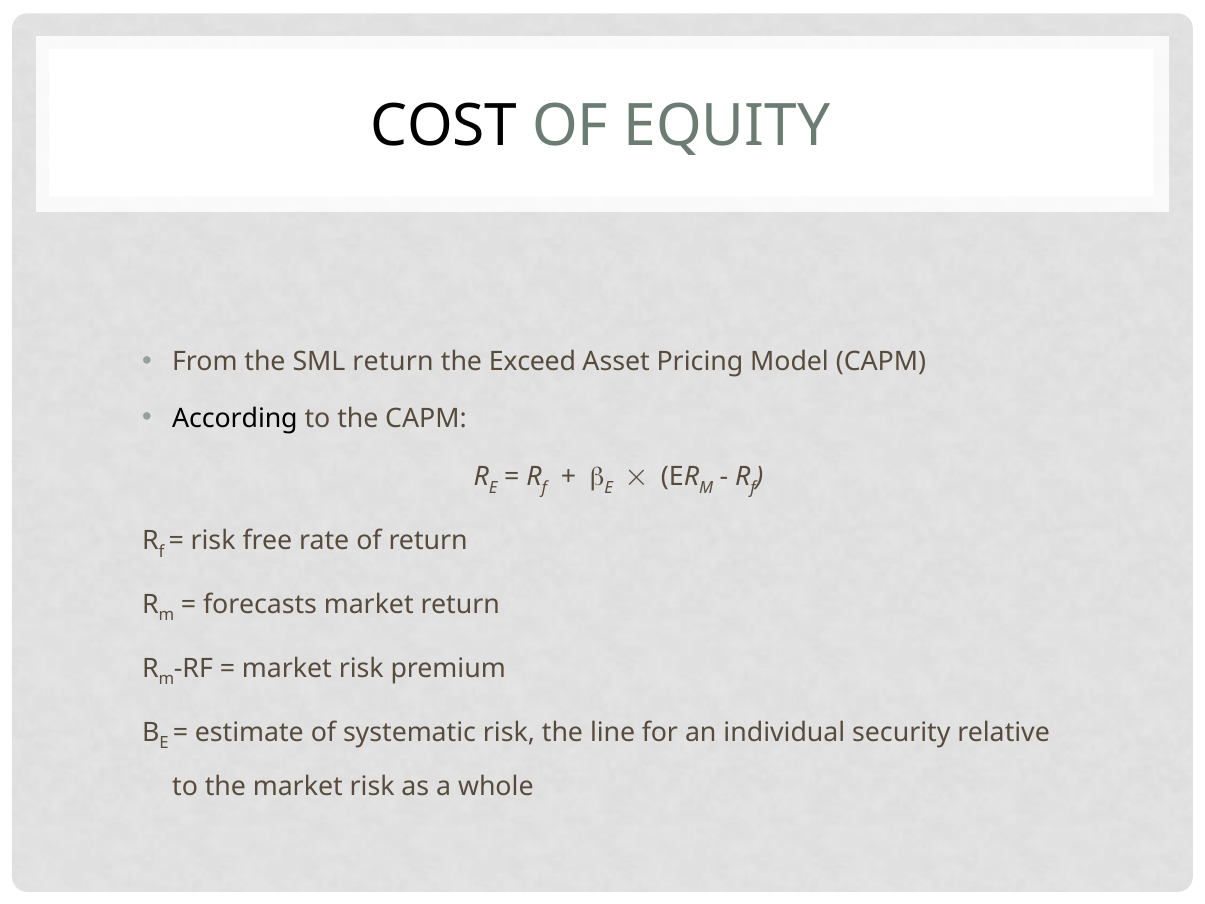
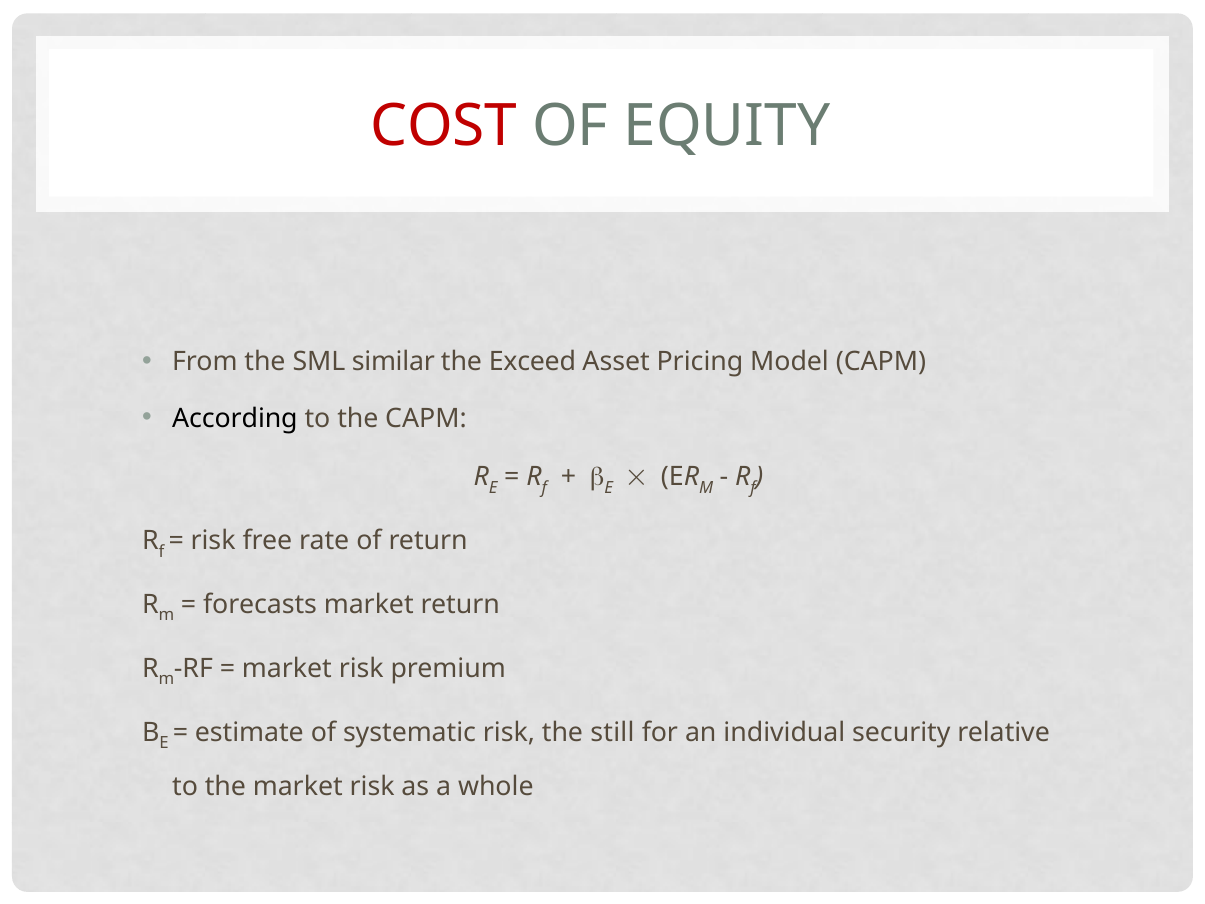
COST colour: black -> red
SML return: return -> similar
line: line -> still
